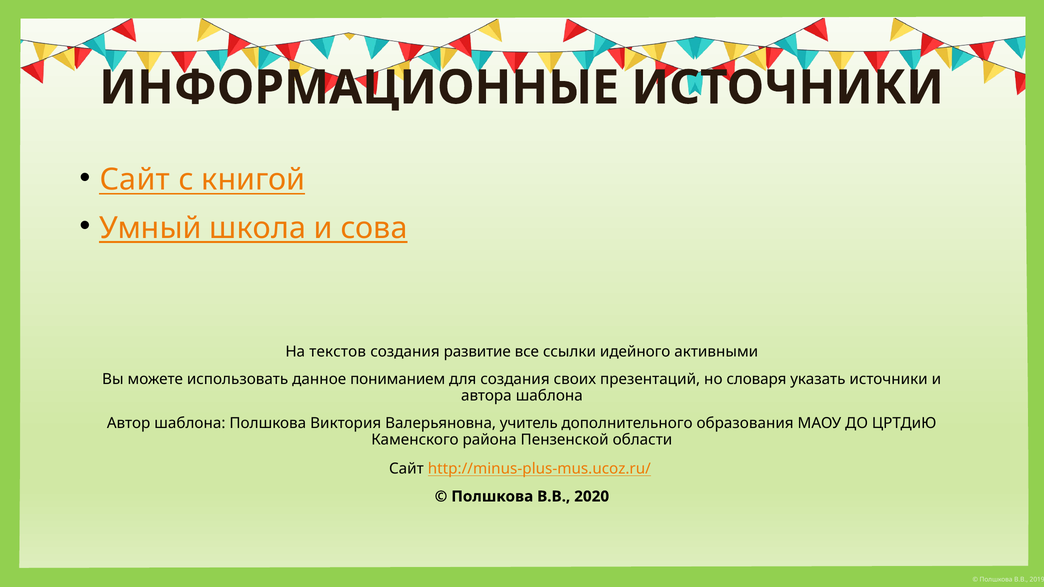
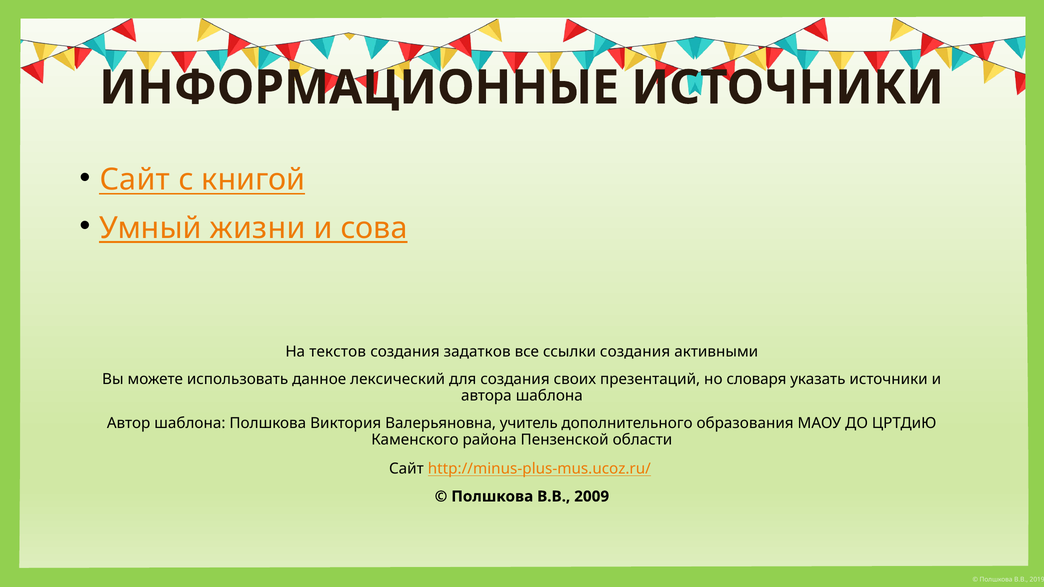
школа: школа -> жизни
развитие: развитие -> задатков
ссылки идейного: идейного -> создания
пониманием: пониманием -> лексический
2020: 2020 -> 2009
